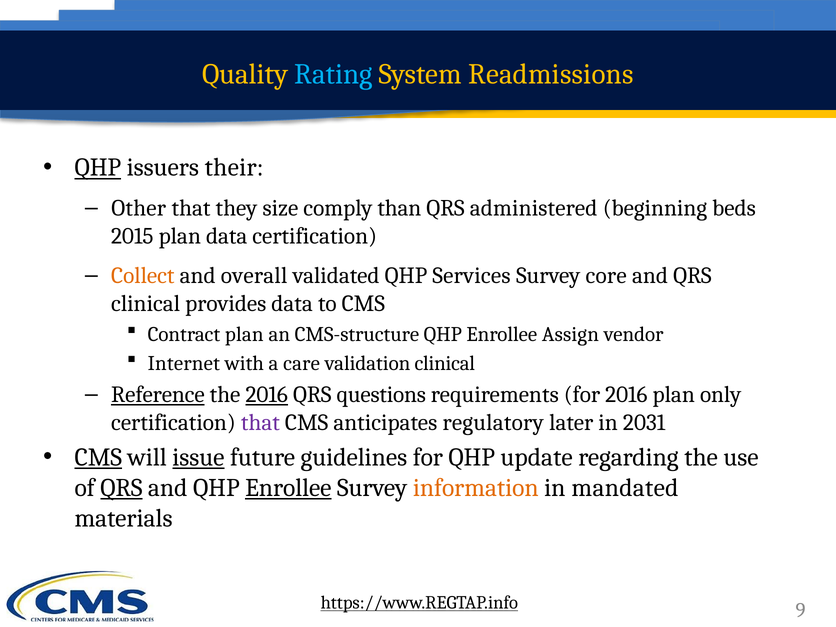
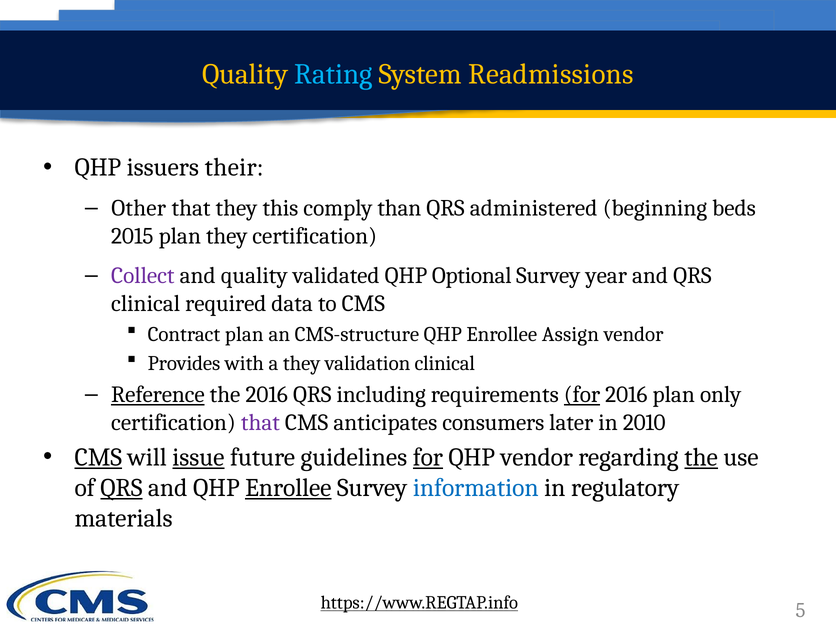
QHP at (98, 168) underline: present -> none
size: size -> this
plan data: data -> they
Collect colour: orange -> purple
and overall: overall -> quality
Services: Services -> Optional
core: core -> year
provides: provides -> required
Internet: Internet -> Provides
a care: care -> they
2016 at (267, 395) underline: present -> none
questions: questions -> including
for at (582, 395) underline: none -> present
regulatory: regulatory -> consumers
2031: 2031 -> 2010
for at (428, 457) underline: none -> present
QHP update: update -> vendor
the at (701, 457) underline: none -> present
information colour: orange -> blue
mandated: mandated -> regulatory
9: 9 -> 5
